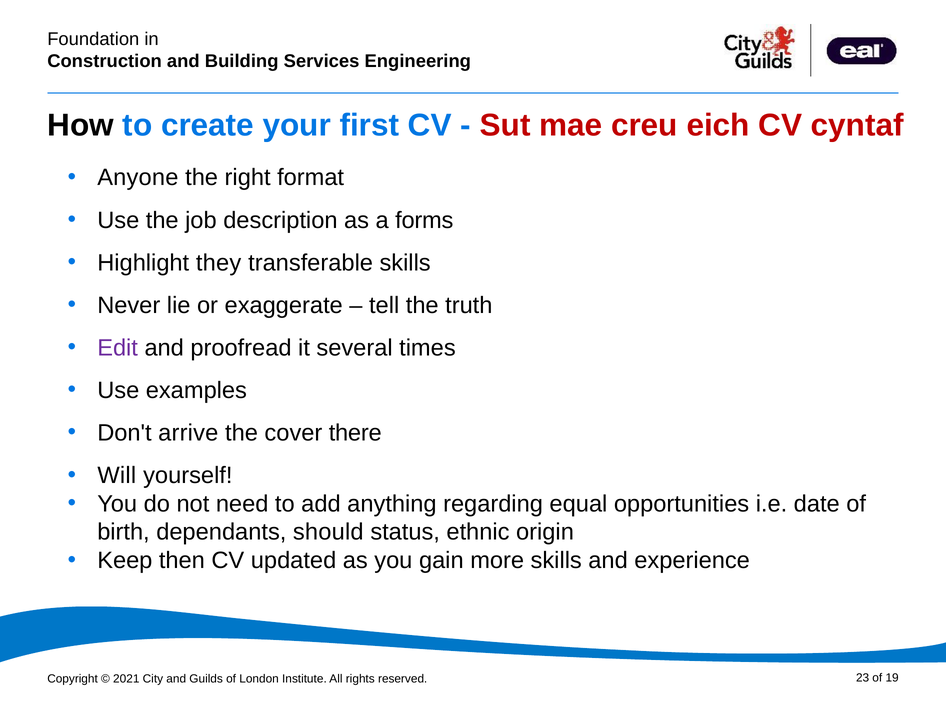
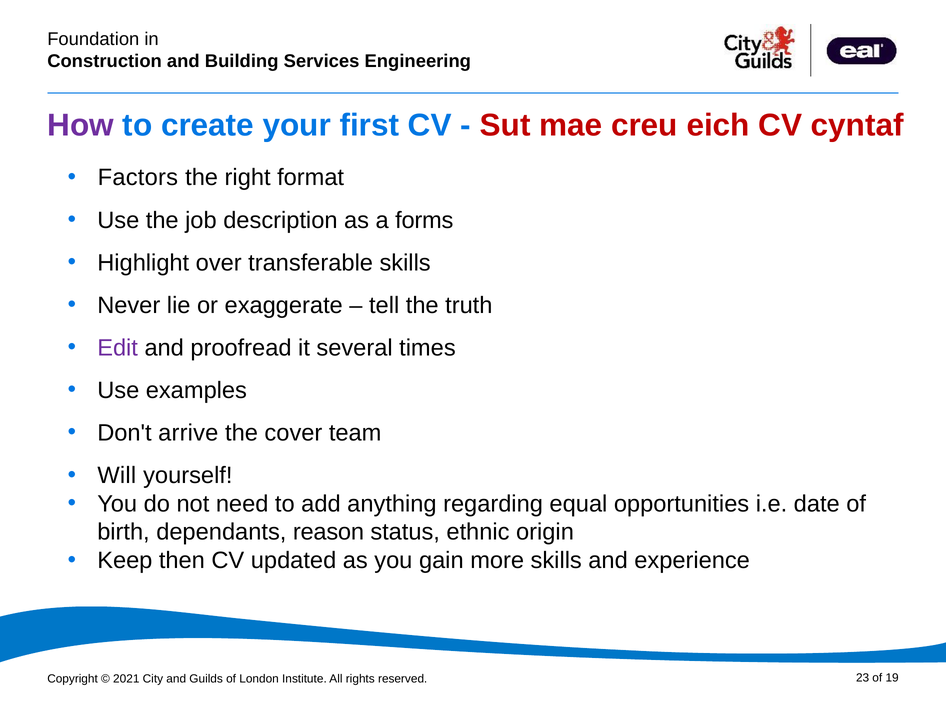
How colour: black -> purple
Anyone: Anyone -> Factors
they: they -> over
there: there -> team
should: should -> reason
